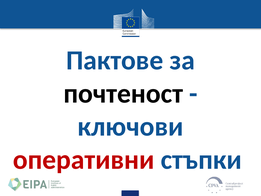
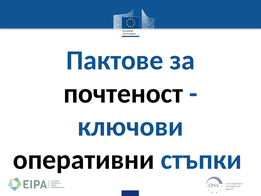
оперативни colour: red -> black
